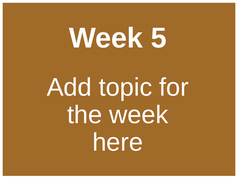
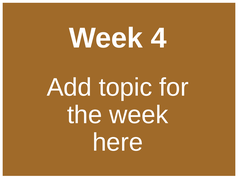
5: 5 -> 4
